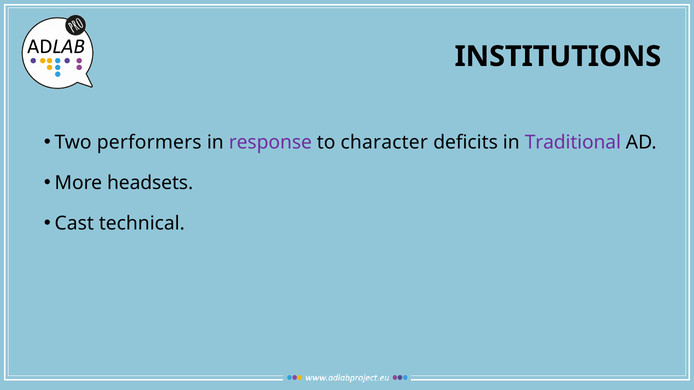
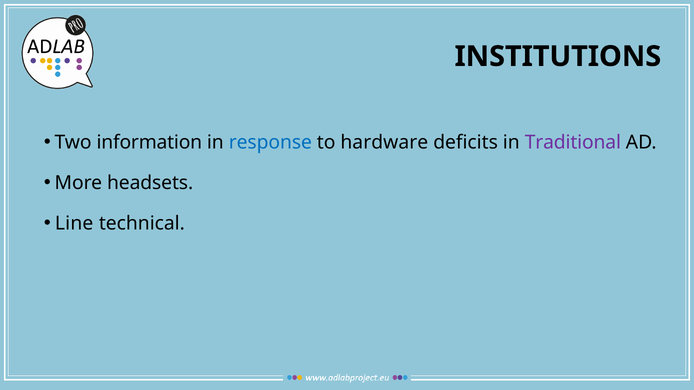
performers: performers -> information
response colour: purple -> blue
character: character -> hardware
Cast: Cast -> Line
